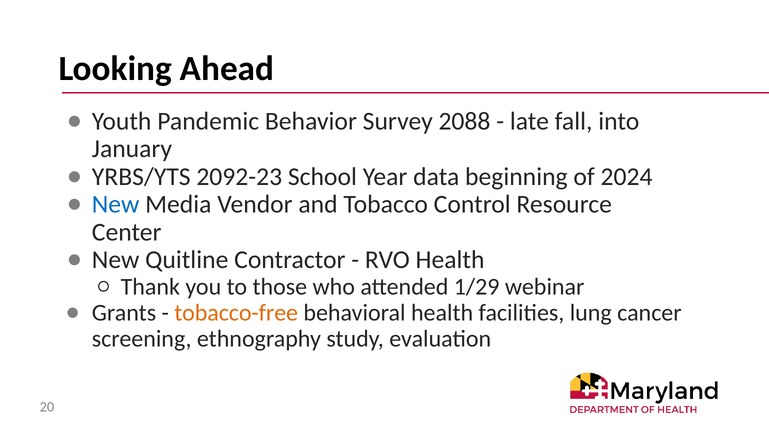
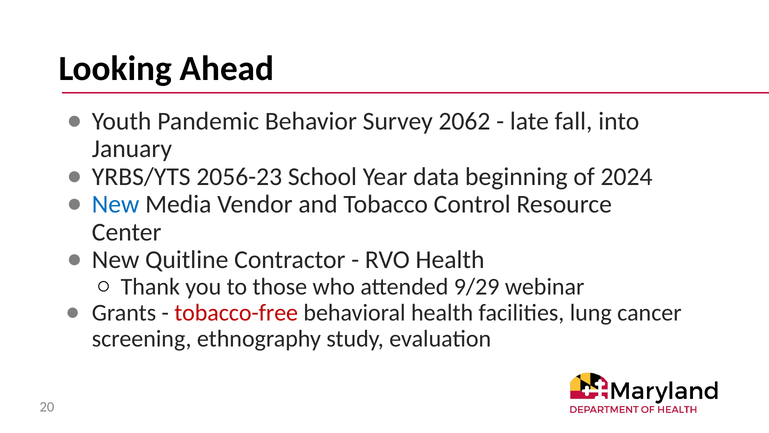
2088: 2088 -> 2062
2092-23: 2092-23 -> 2056-23
1/29: 1/29 -> 9/29
tobacco-free colour: orange -> red
